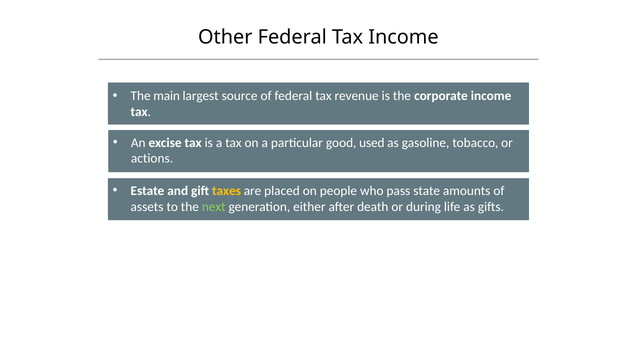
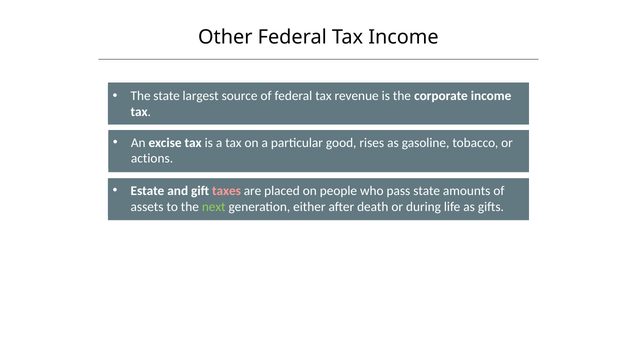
The main: main -> state
used: used -> rises
taxes colour: yellow -> pink
